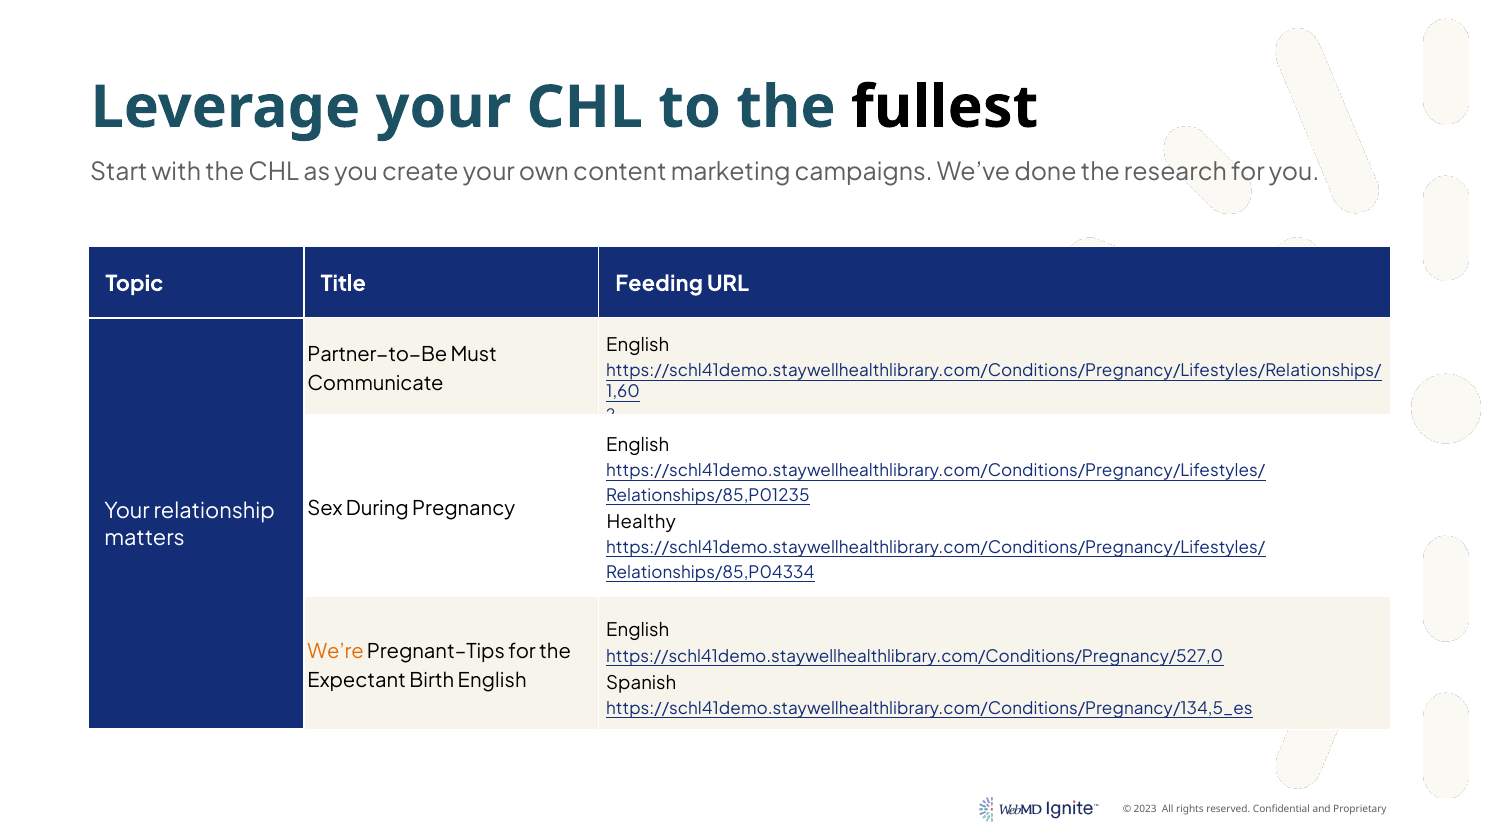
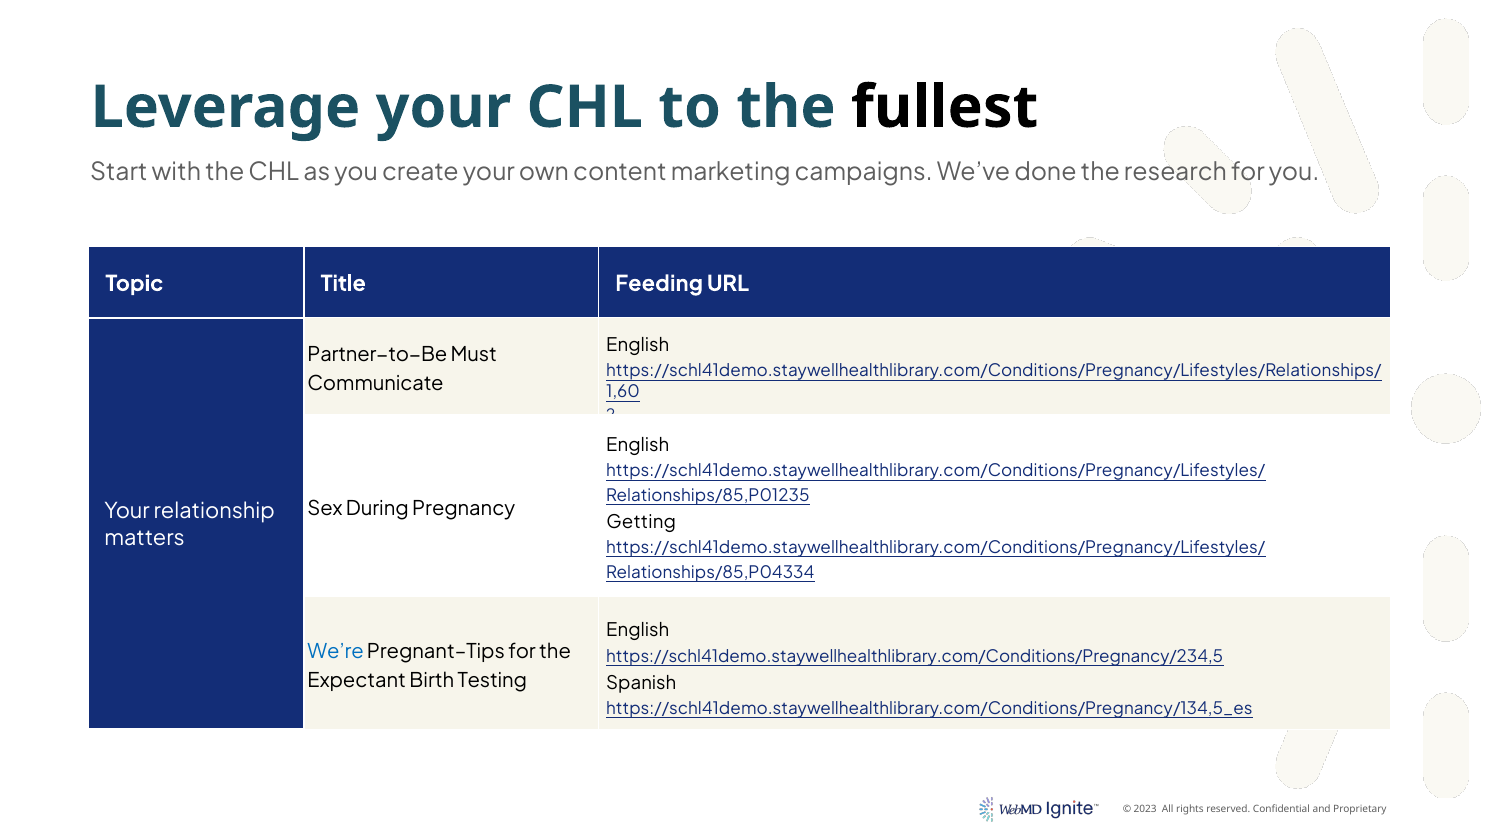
Healthy: Healthy -> Getting
We’re colour: orange -> blue
https://schl41demo.staywellhealthlibrary.com/Conditions/Pregnancy/527,0: https://schl41demo.staywellhealthlibrary.com/Conditions/Pregnancy/527,0 -> https://schl41demo.staywellhealthlibrary.com/Conditions/Pregnancy/234,5
Birth English: English -> Testing
